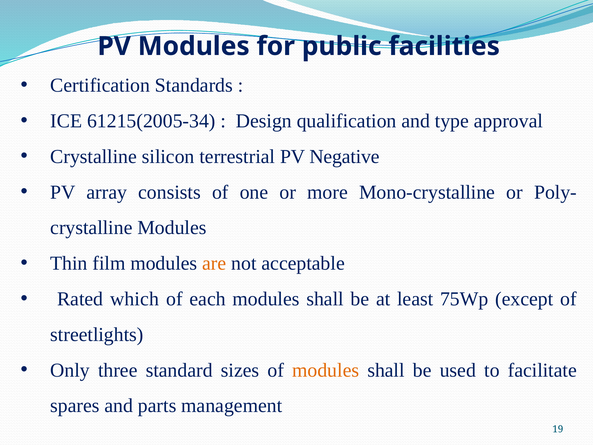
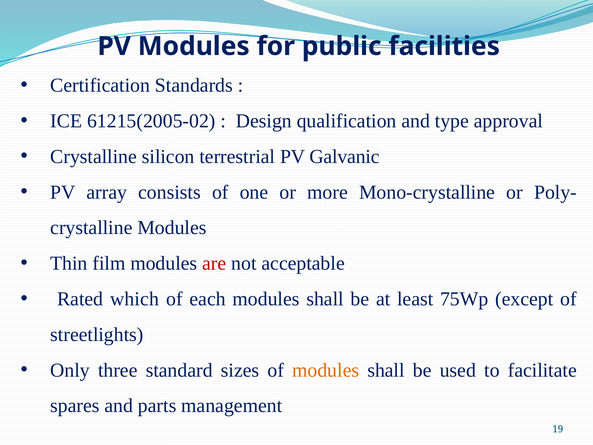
61215(2005-34: 61215(2005-34 -> 61215(2005-02
Negative: Negative -> Galvanic
are colour: orange -> red
